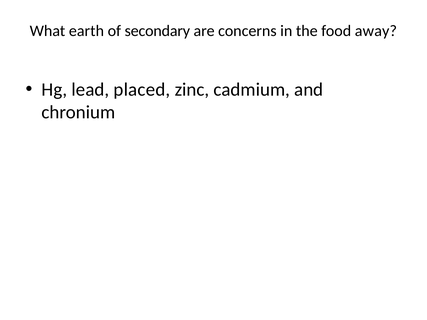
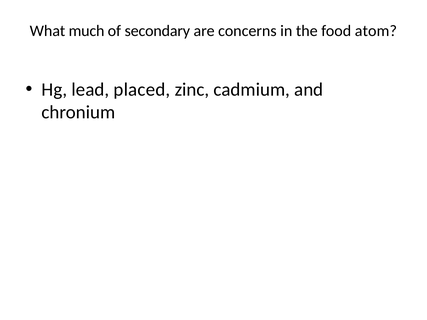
earth: earth -> much
away: away -> atom
